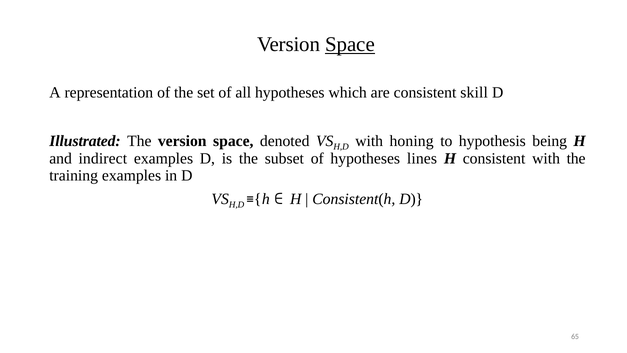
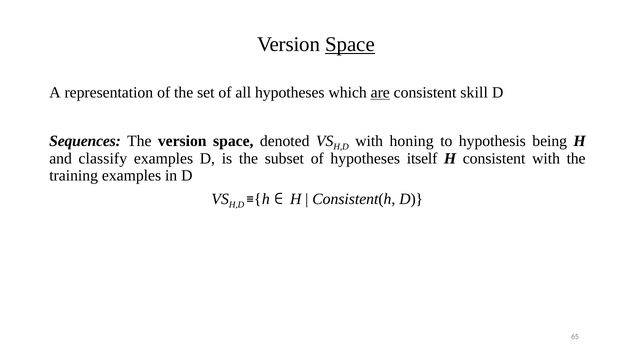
are underline: none -> present
Illustrated: Illustrated -> Sequences
indirect: indirect -> classify
lines: lines -> itself
